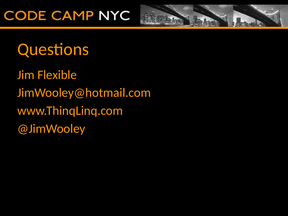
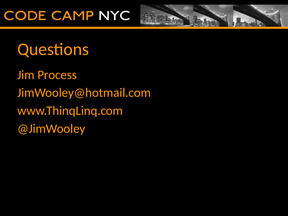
Flexible: Flexible -> Process
